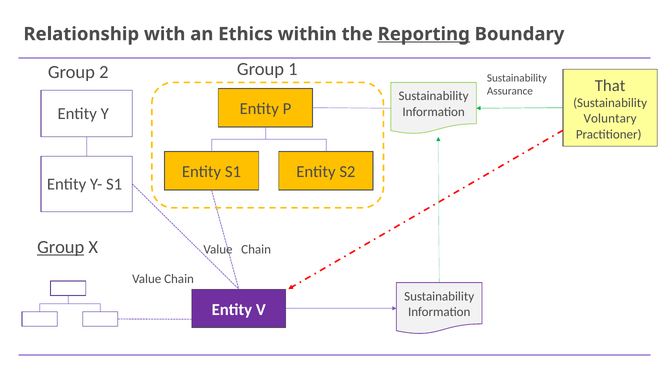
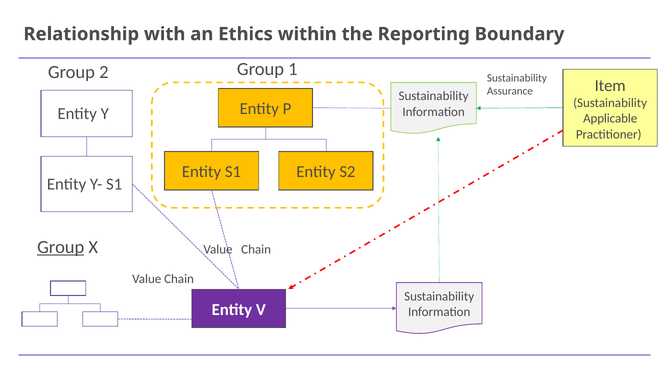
Reporting underline: present -> none
That: That -> Item
Voluntary: Voluntary -> Applicable
